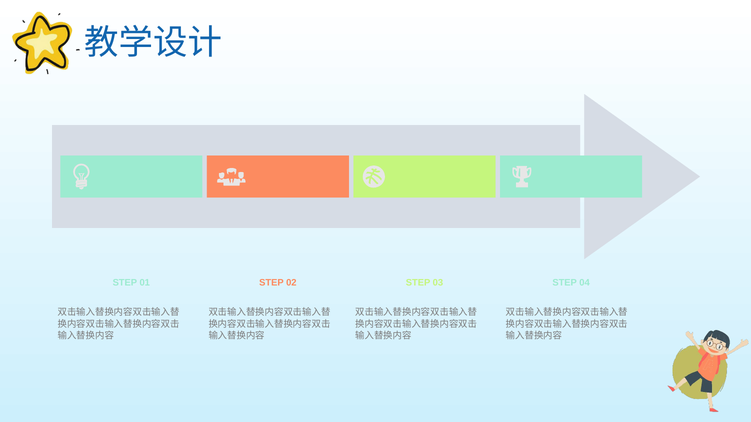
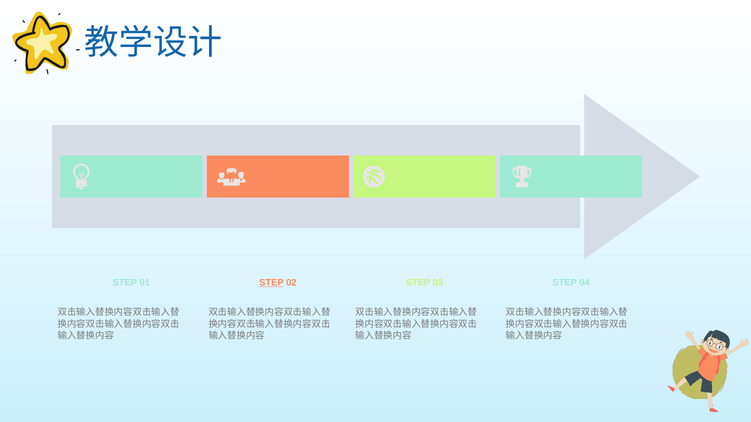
STEP at (271, 283) underline: none -> present
